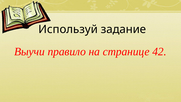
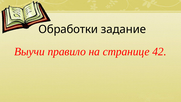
Используй: Используй -> Обработки
